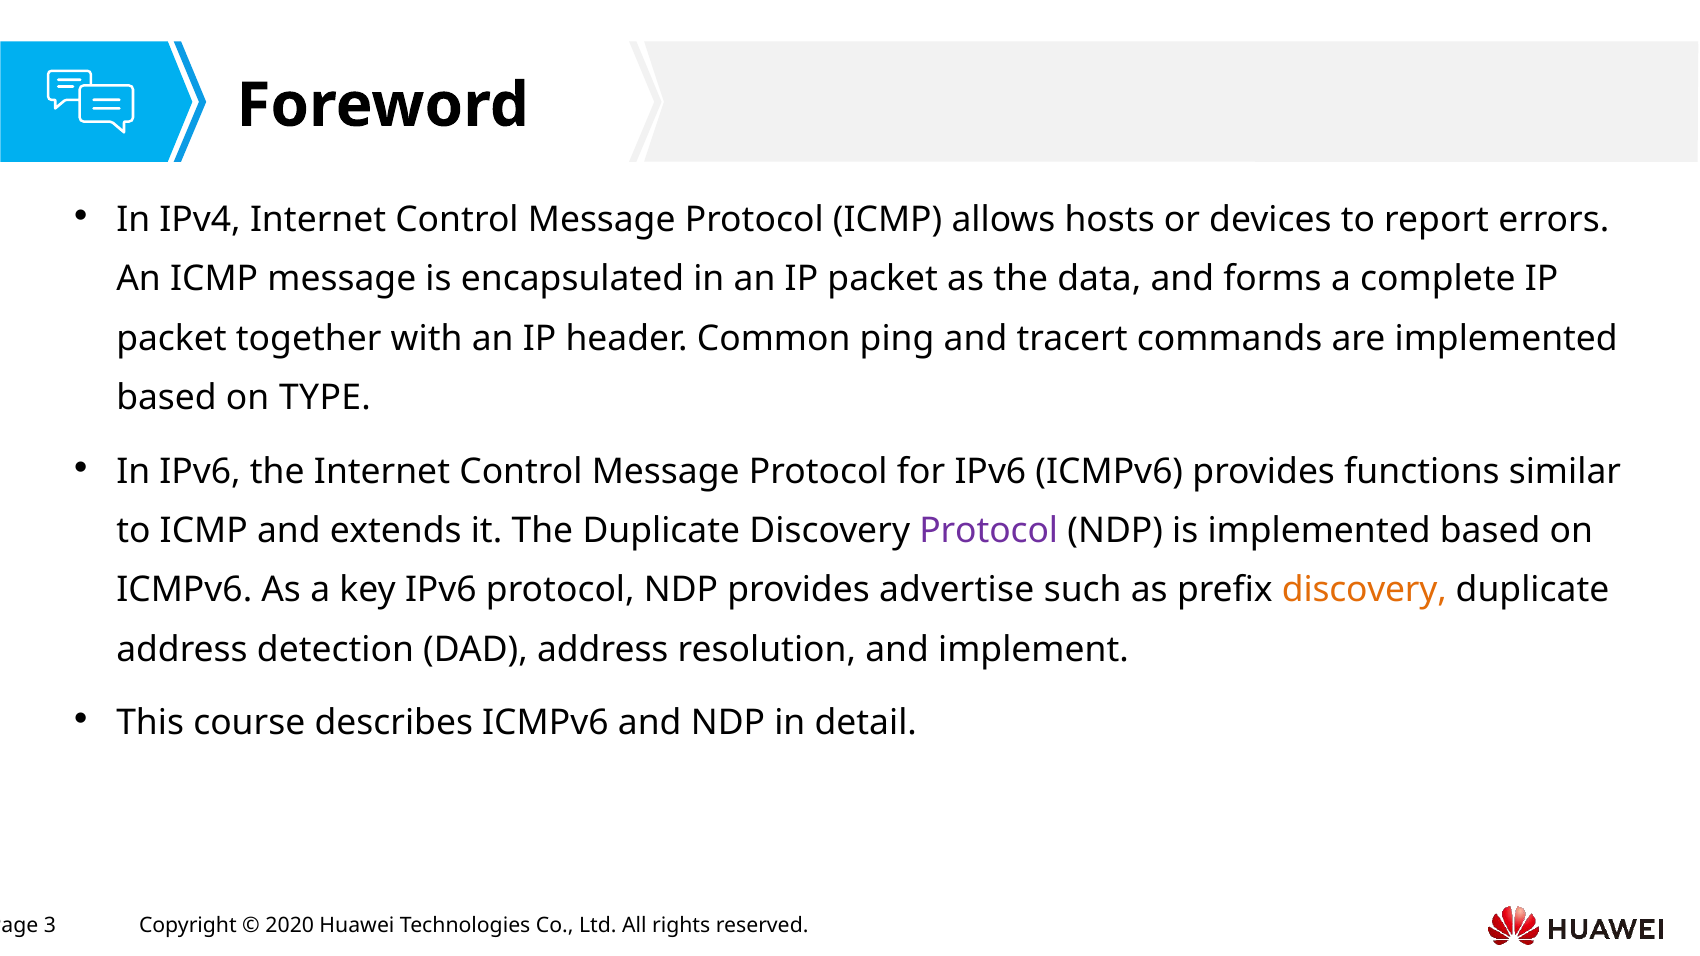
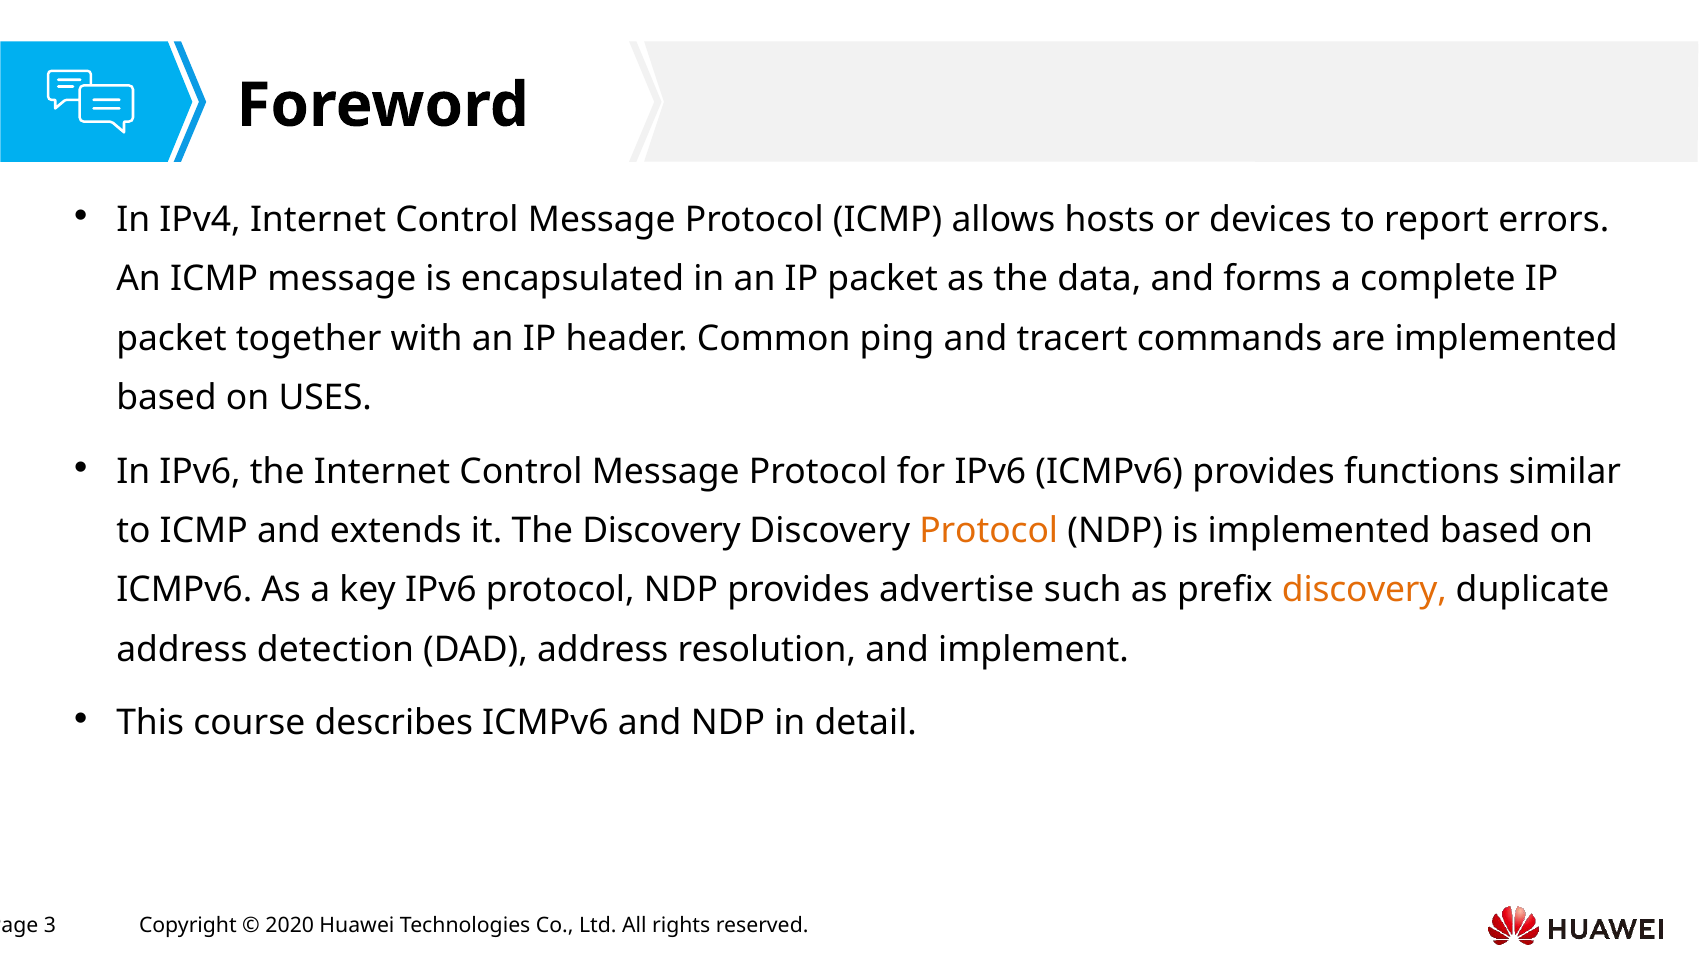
TYPE: TYPE -> USES
The Duplicate: Duplicate -> Discovery
Protocol at (989, 531) colour: purple -> orange
